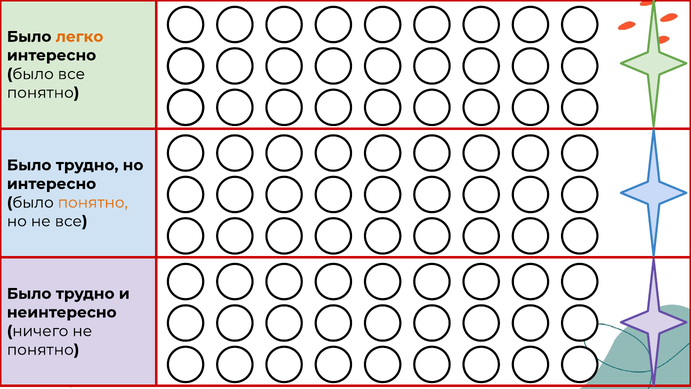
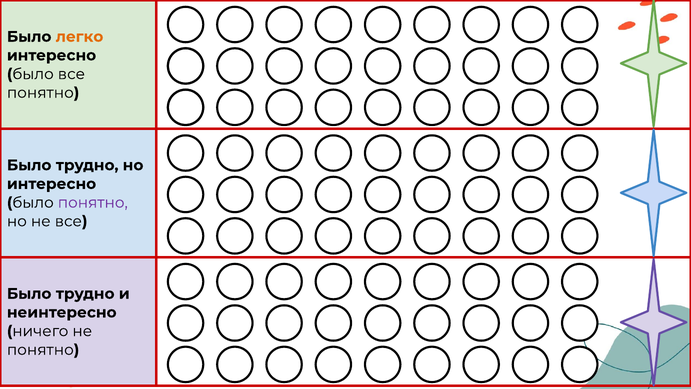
понятно at (93, 202) colour: orange -> purple
